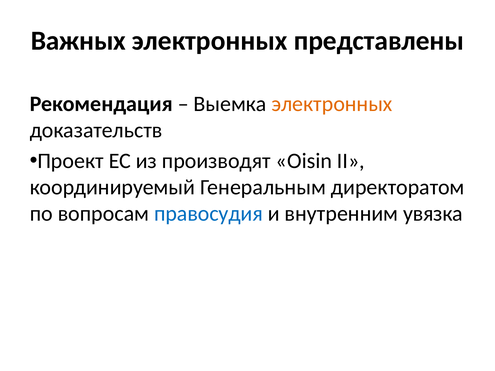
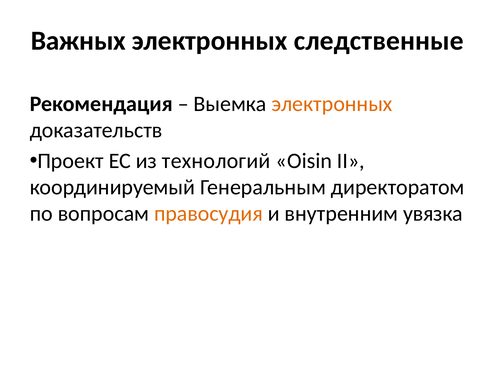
представлены: представлены -> следственные
производят: производят -> технологий
правосудия colour: blue -> orange
